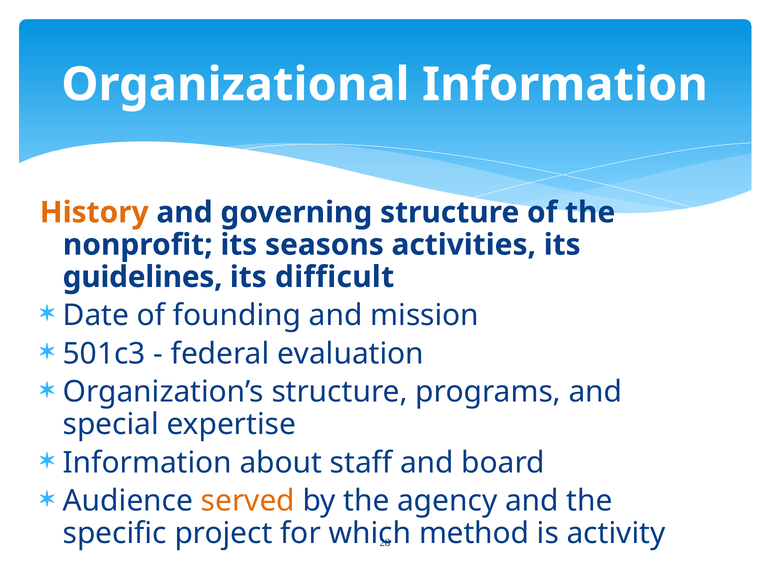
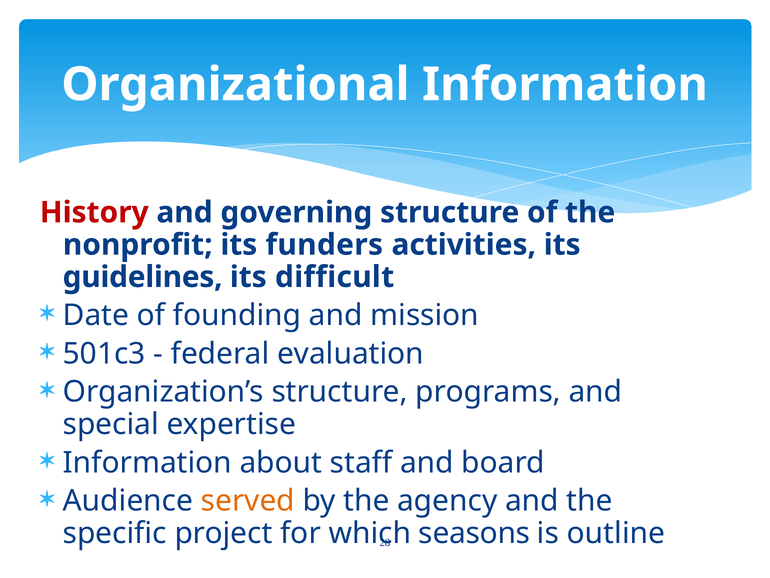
History colour: orange -> red
seasons: seasons -> funders
method: method -> seasons
activity: activity -> outline
